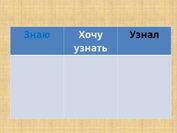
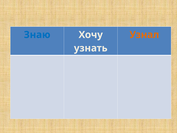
Узнал colour: black -> orange
